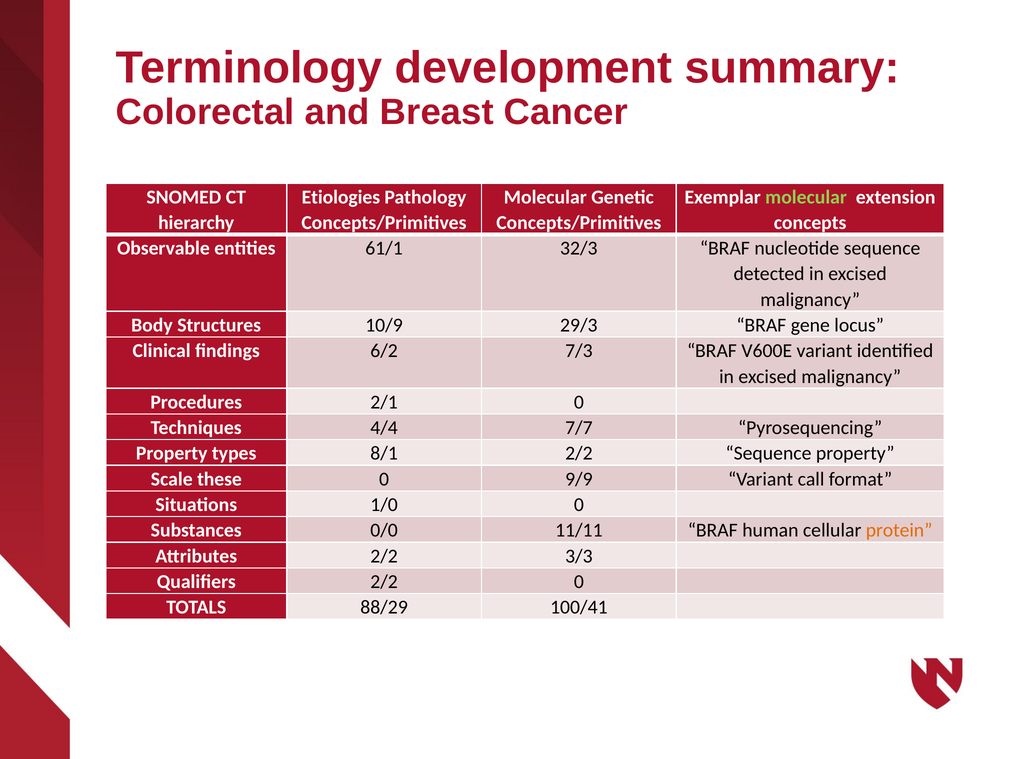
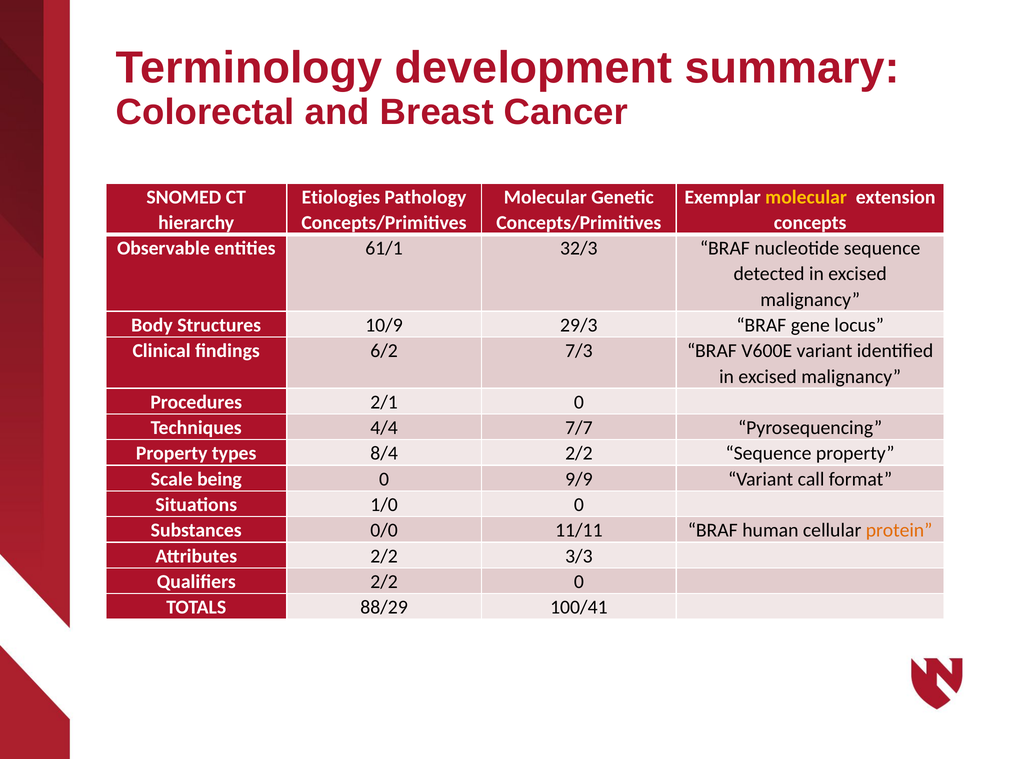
molecular at (806, 197) colour: light green -> yellow
8/1: 8/1 -> 8/4
these: these -> being
